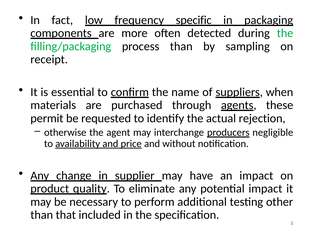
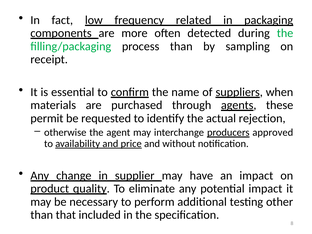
specific: specific -> related
negligible: negligible -> approved
